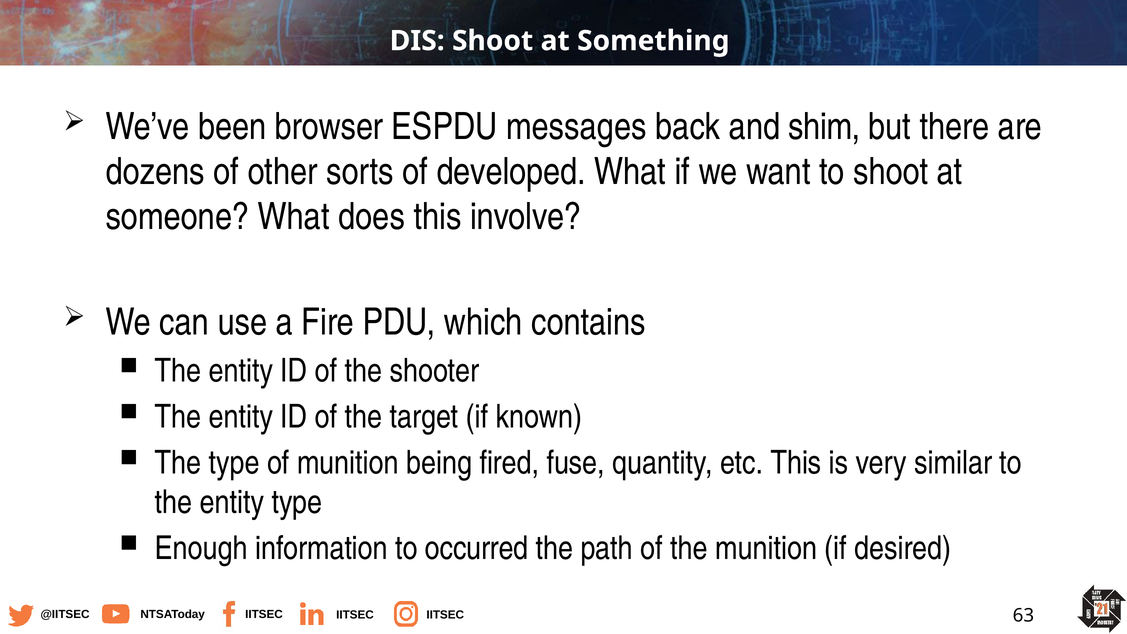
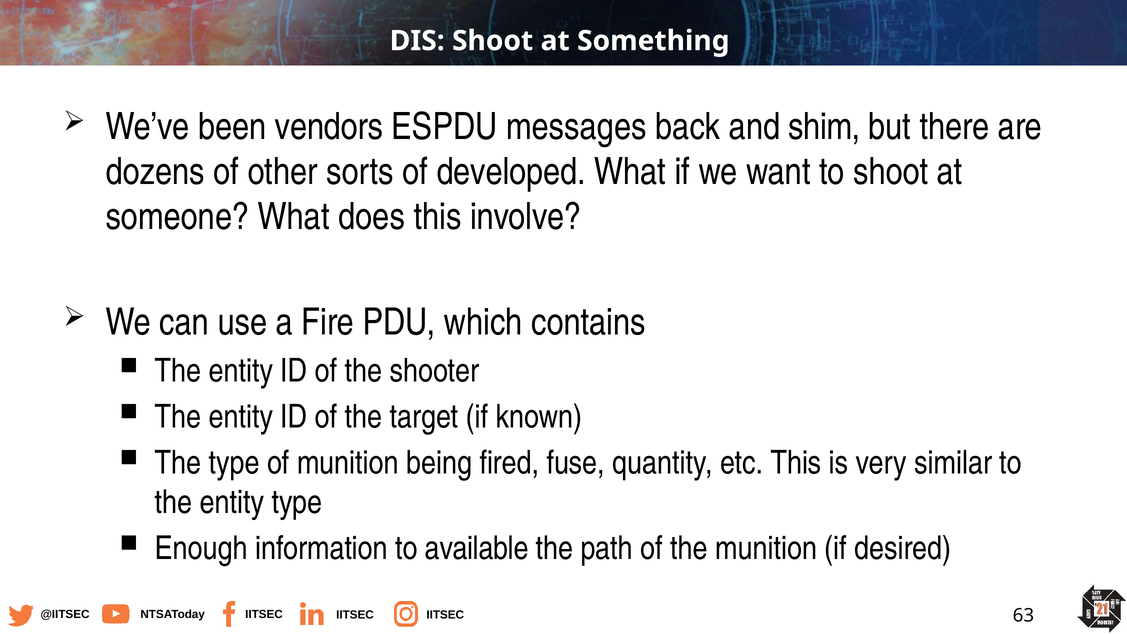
browser: browser -> vendors
occurred: occurred -> available
